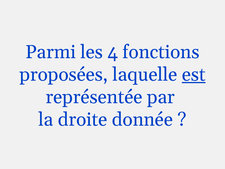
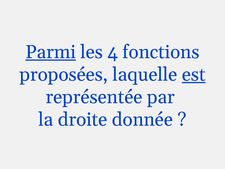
Parmi underline: none -> present
